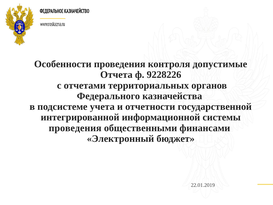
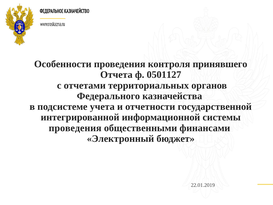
допустимые: допустимые -> принявшего
9228226: 9228226 -> 0501127
